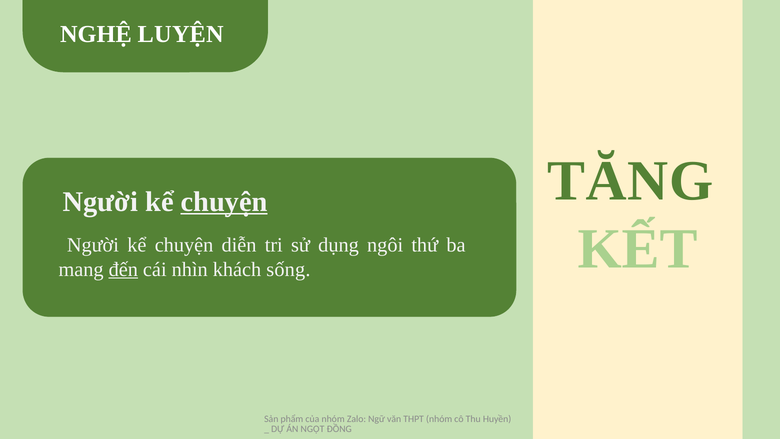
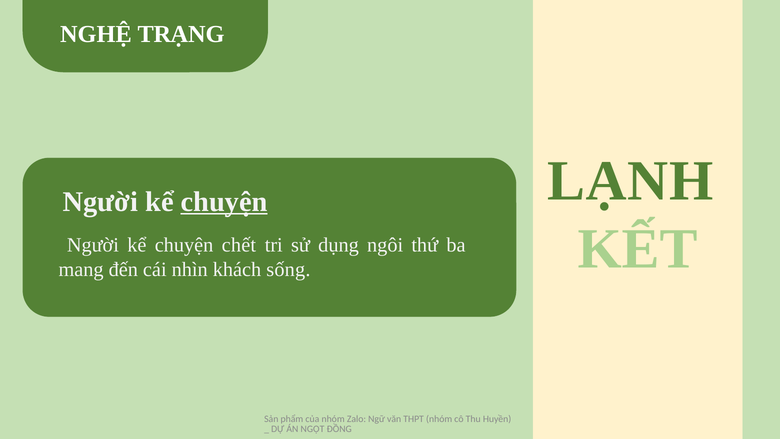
LUYỆN: LUYỆN -> TRẠNG
TĂNG: TĂNG -> LẠNH
diễn: diễn -> chết
đến underline: present -> none
